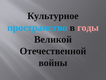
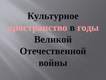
пространство colour: light blue -> pink
